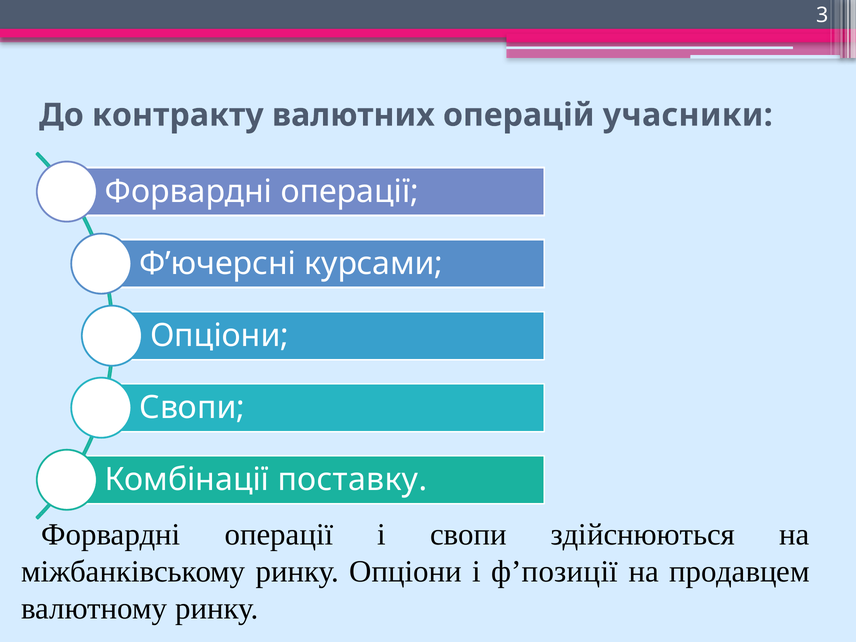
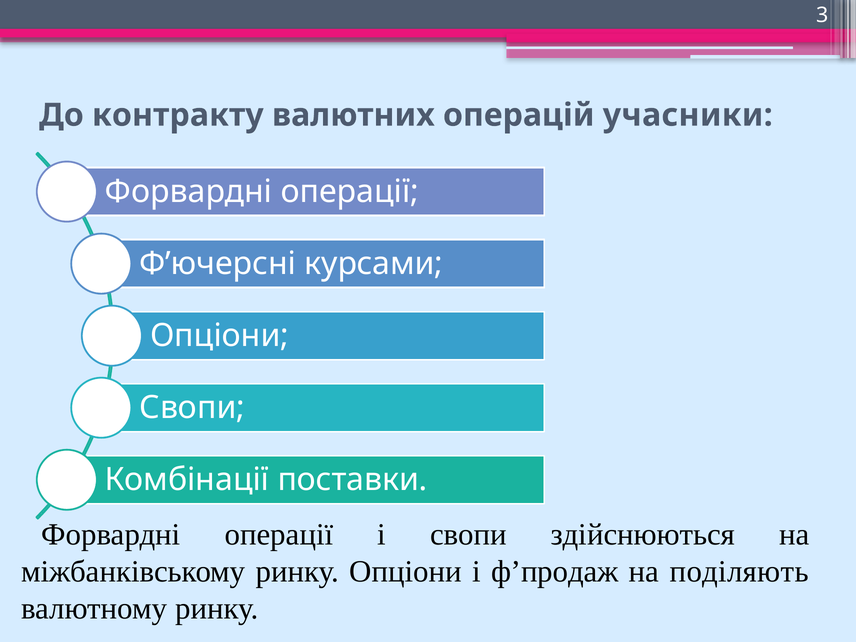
поставку: поставку -> поставки
ф’позиції: ф’позиції -> ф’продаж
продавцем: продавцем -> поділяють
